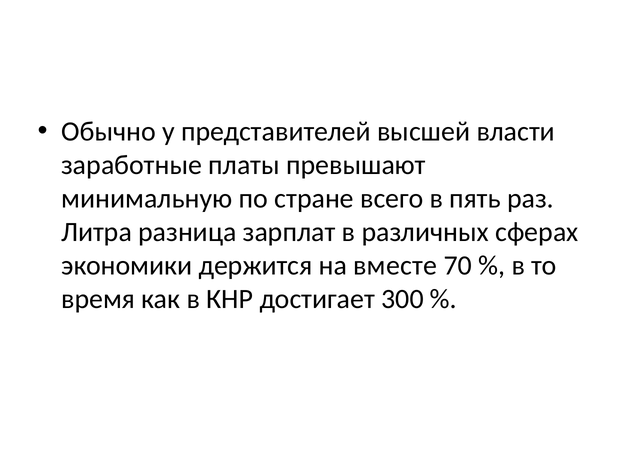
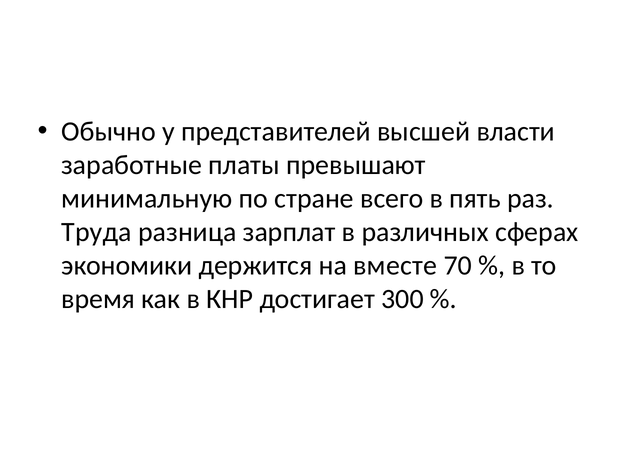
Литра: Литра -> Труда
